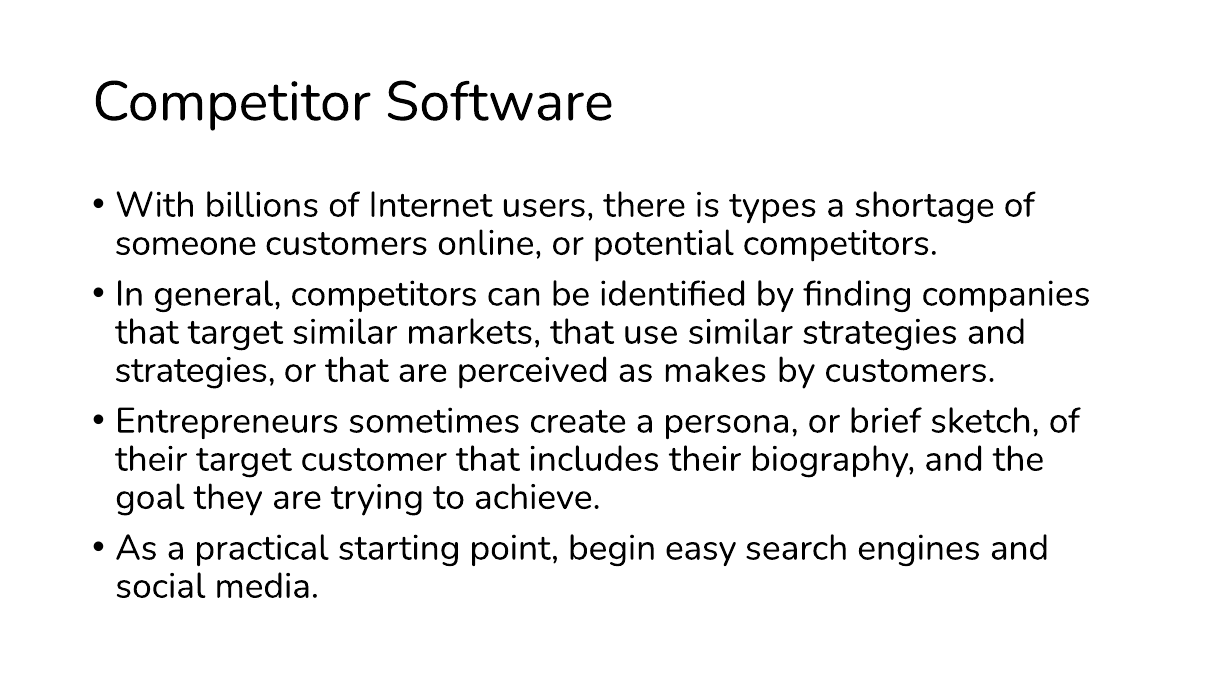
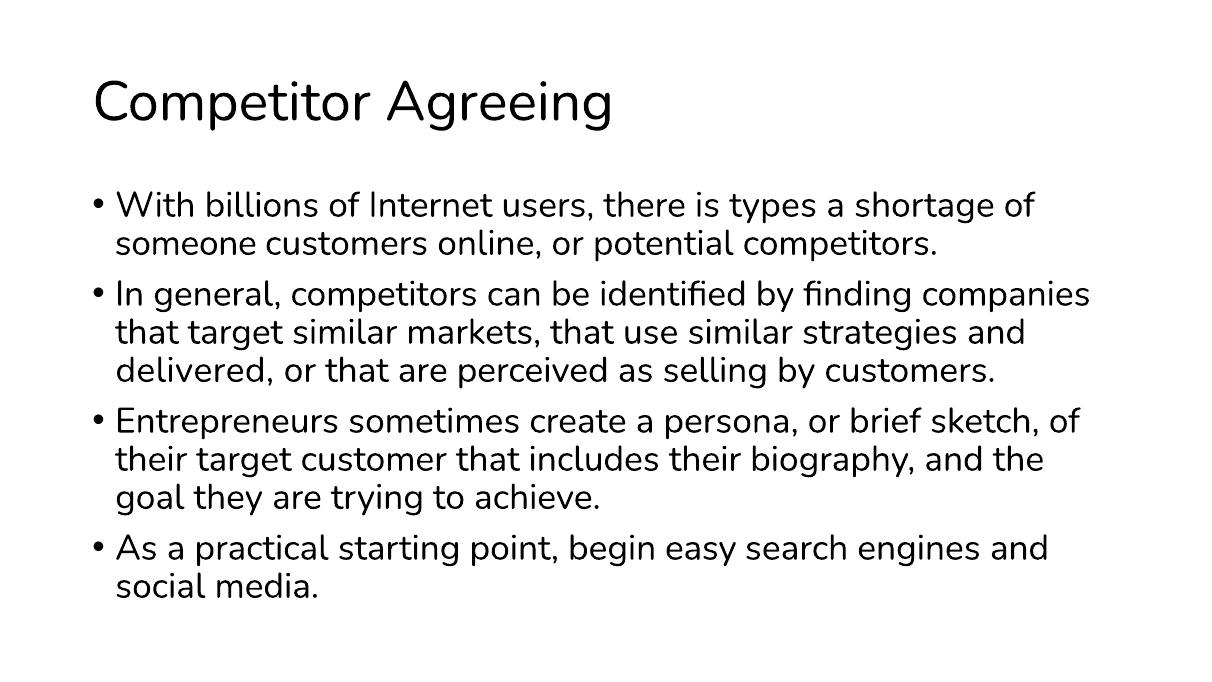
Software: Software -> Agreeing
strategies at (195, 370): strategies -> delivered
makes: makes -> selling
